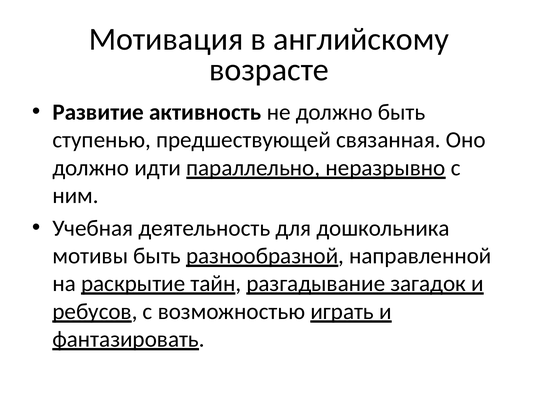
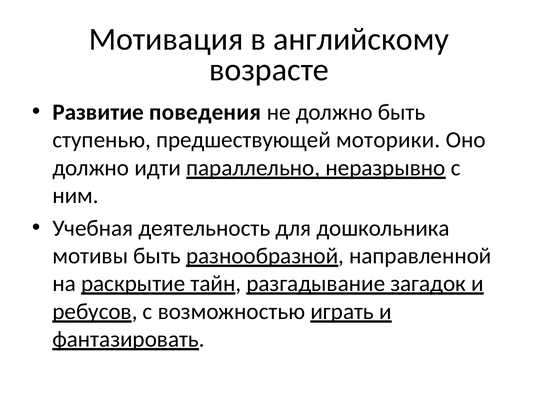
активность: активность -> поведения
связанная: связанная -> моторики
